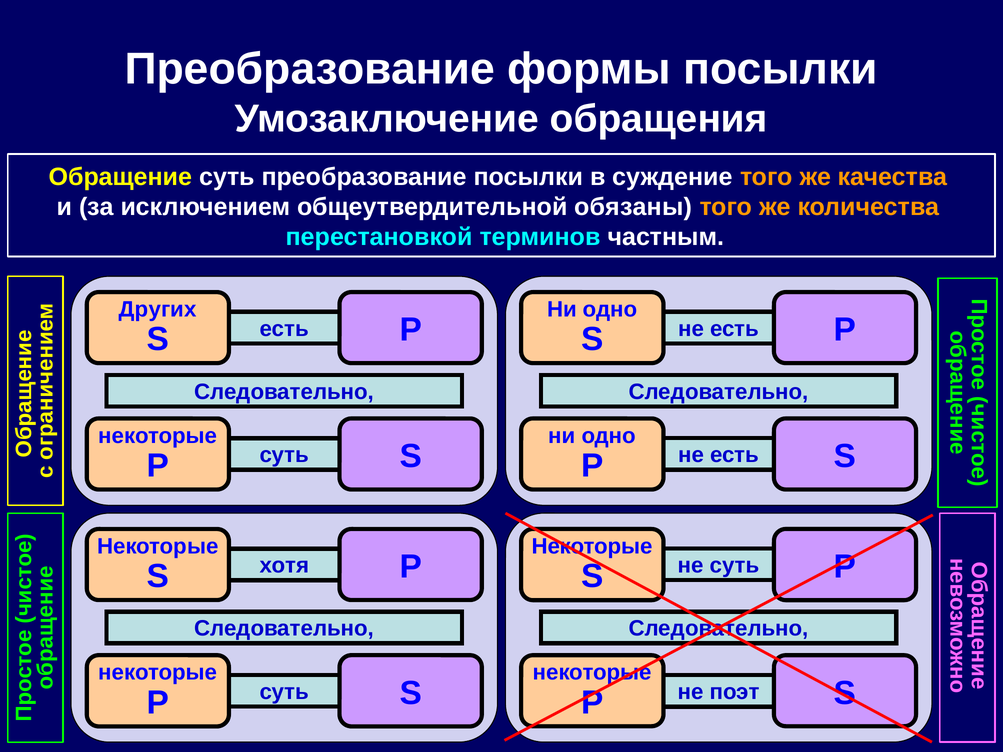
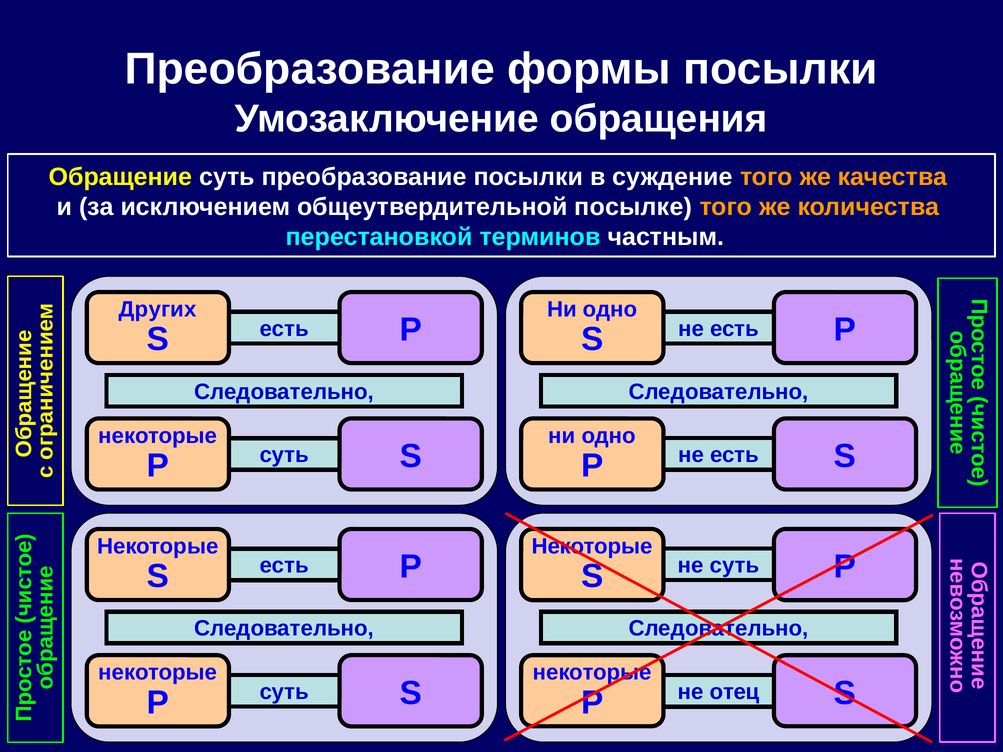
обязаны: обязаны -> посылке
хотя at (284, 566): хотя -> есть
поэт: поэт -> отец
